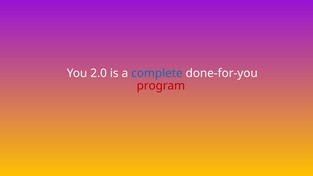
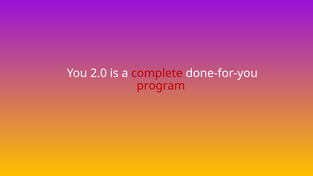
complete colour: blue -> red
